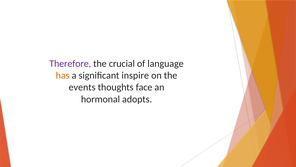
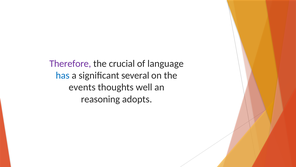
has colour: orange -> blue
inspire: inspire -> several
face: face -> well
hormonal: hormonal -> reasoning
